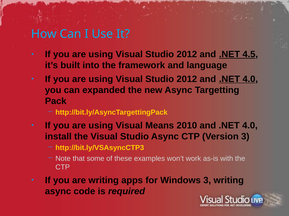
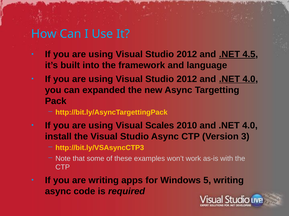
Means: Means -> Scales
Windows 3: 3 -> 5
